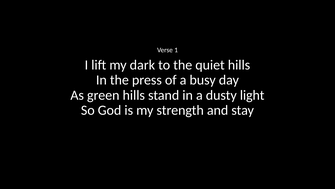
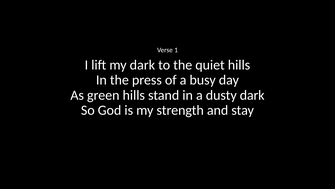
dusty light: light -> dark
